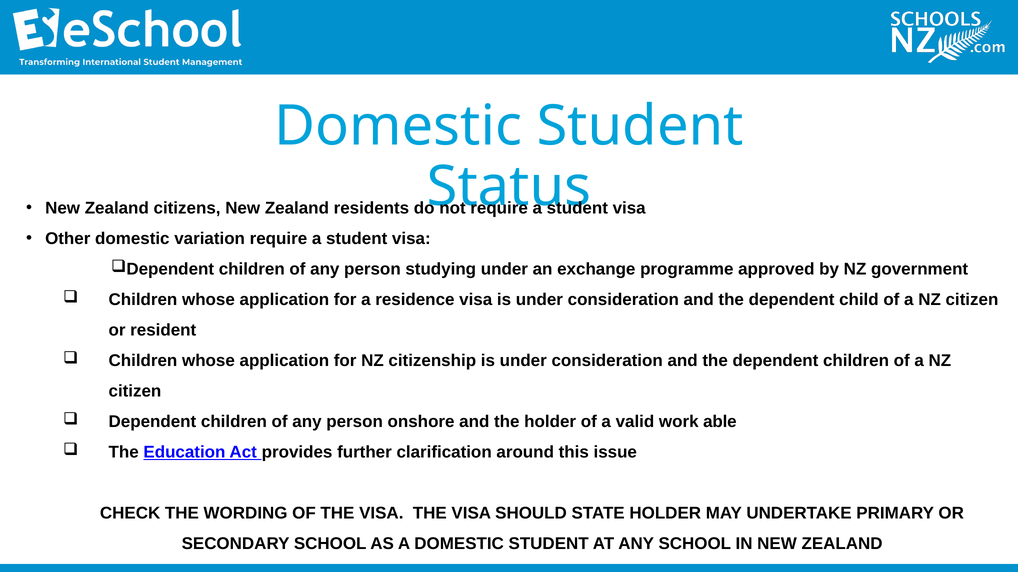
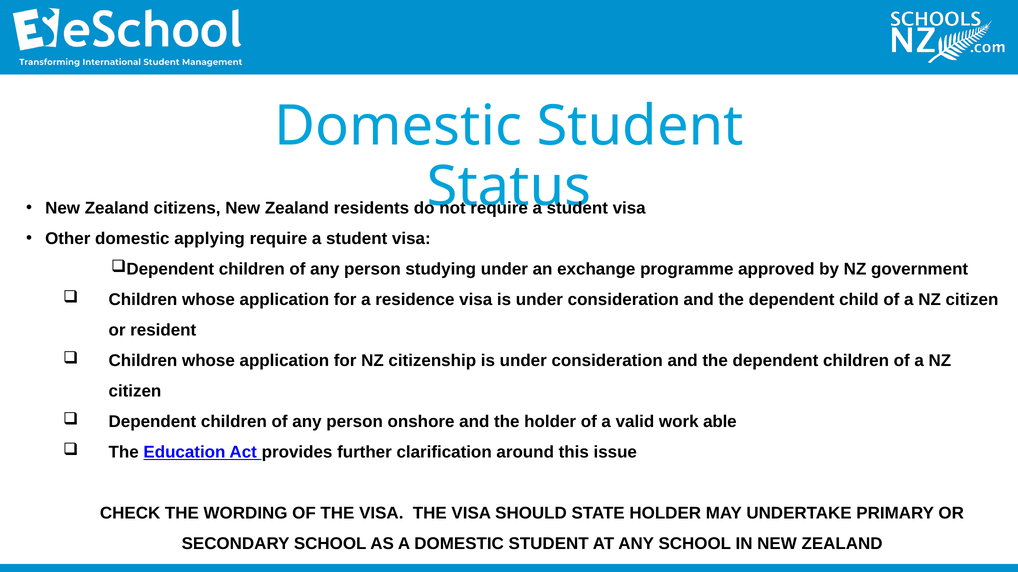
variation: variation -> applying
